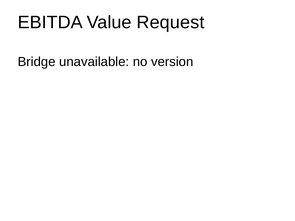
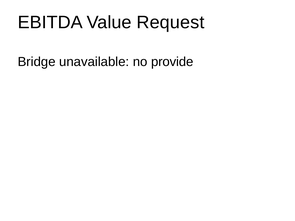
version: version -> provide
